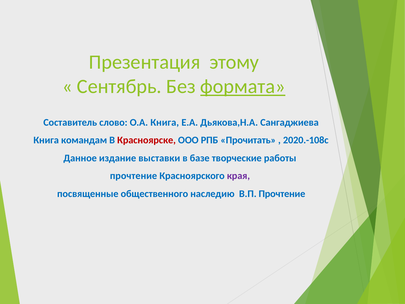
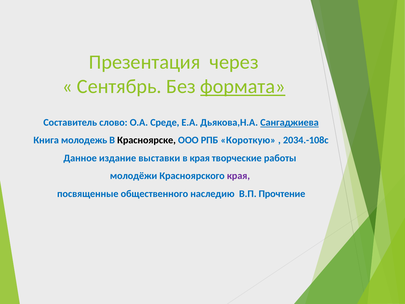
этому: этому -> через
О.А Книга: Книга -> Среде
Сангаджиева underline: none -> present
командам: командам -> молодежь
Красноярске colour: red -> black
Прочитать: Прочитать -> Короткую
2020.-108с: 2020.-108с -> 2034.-108с
в базе: базе -> края
прочтение at (134, 176): прочтение -> молодёжи
